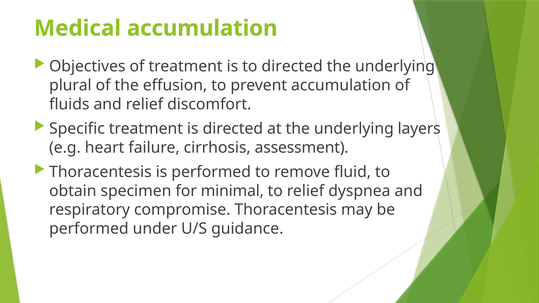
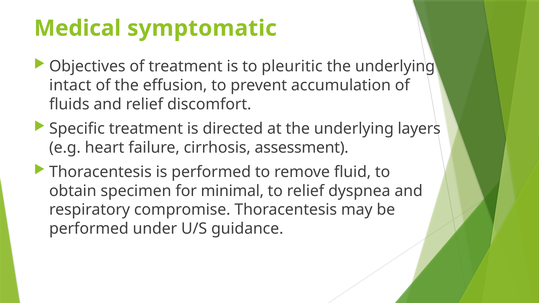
Medical accumulation: accumulation -> symptomatic
to directed: directed -> pleuritic
plural: plural -> intact
